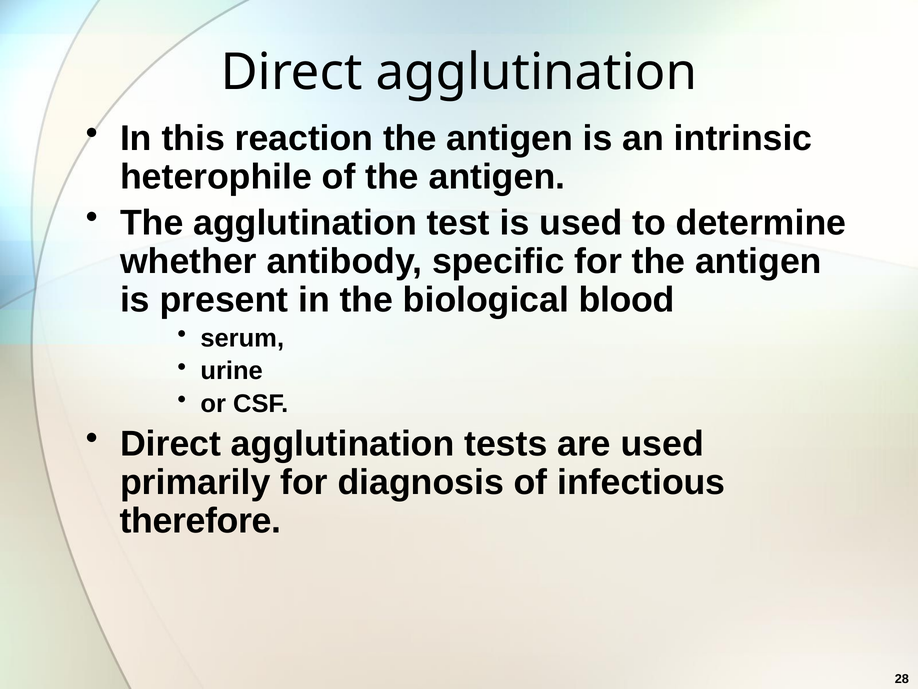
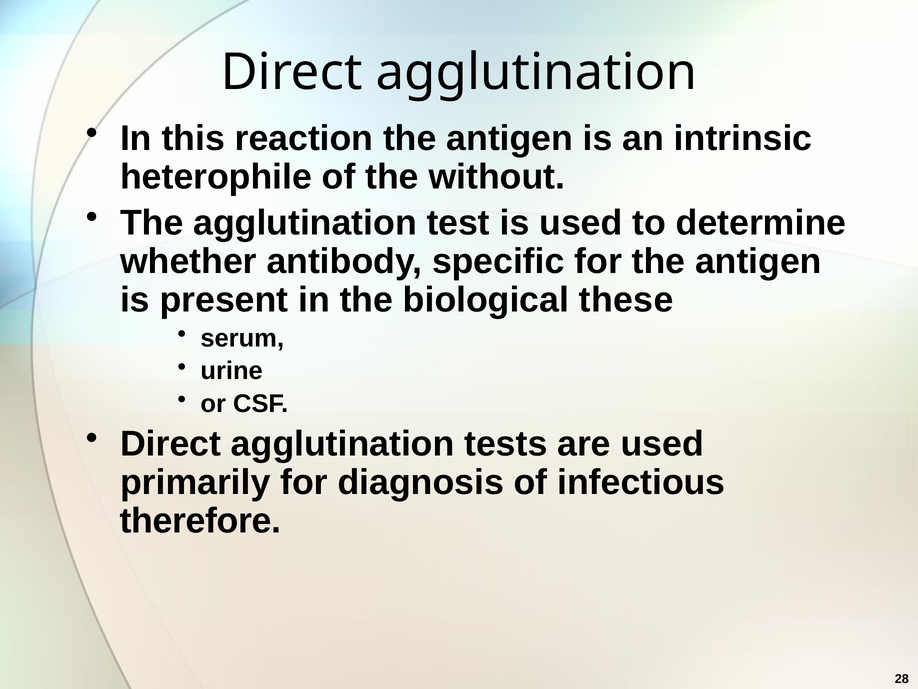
of the antigen: antigen -> without
blood: blood -> these
